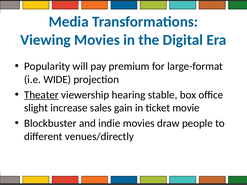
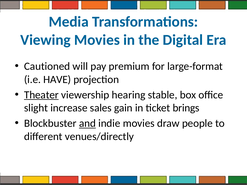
Popularity: Popularity -> Cautioned
WIDE: WIDE -> HAVE
movie: movie -> brings
and underline: none -> present
